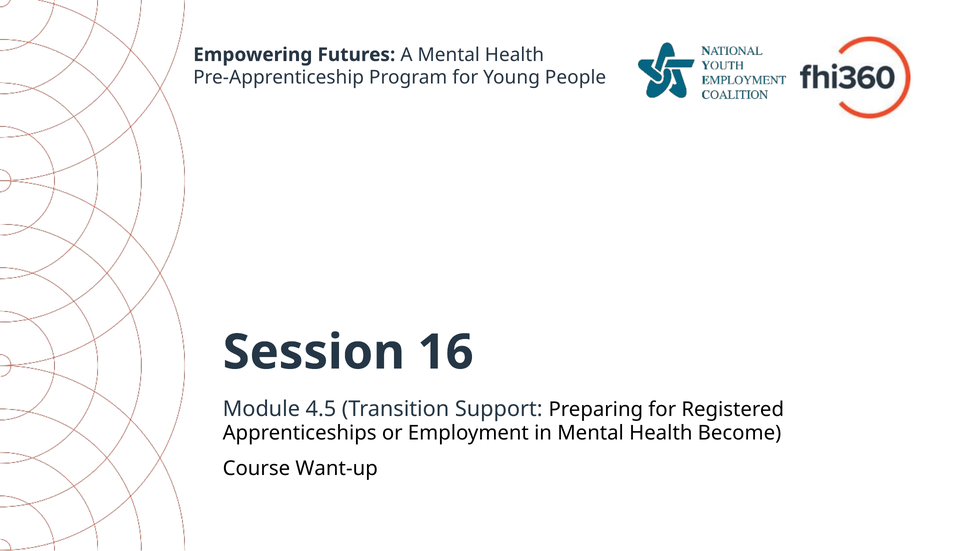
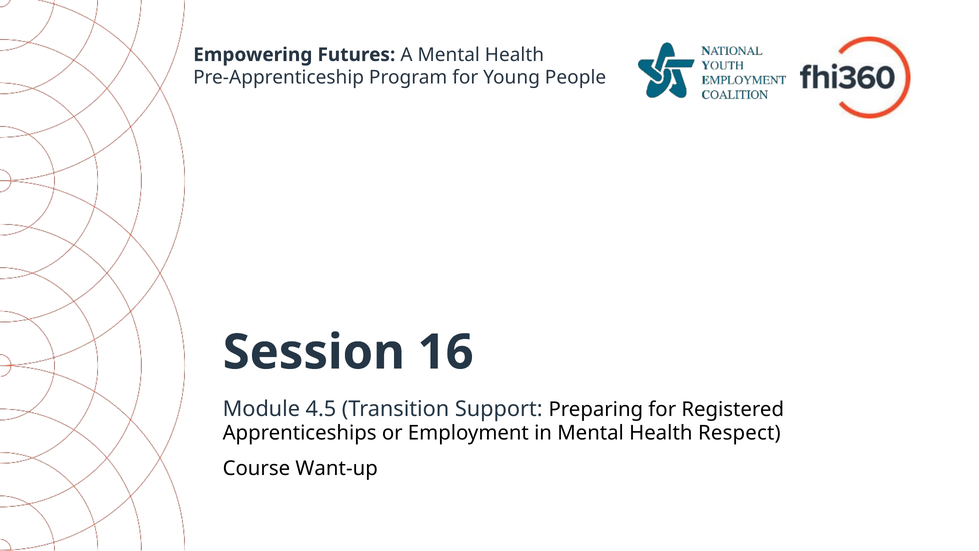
Become: Become -> Respect
